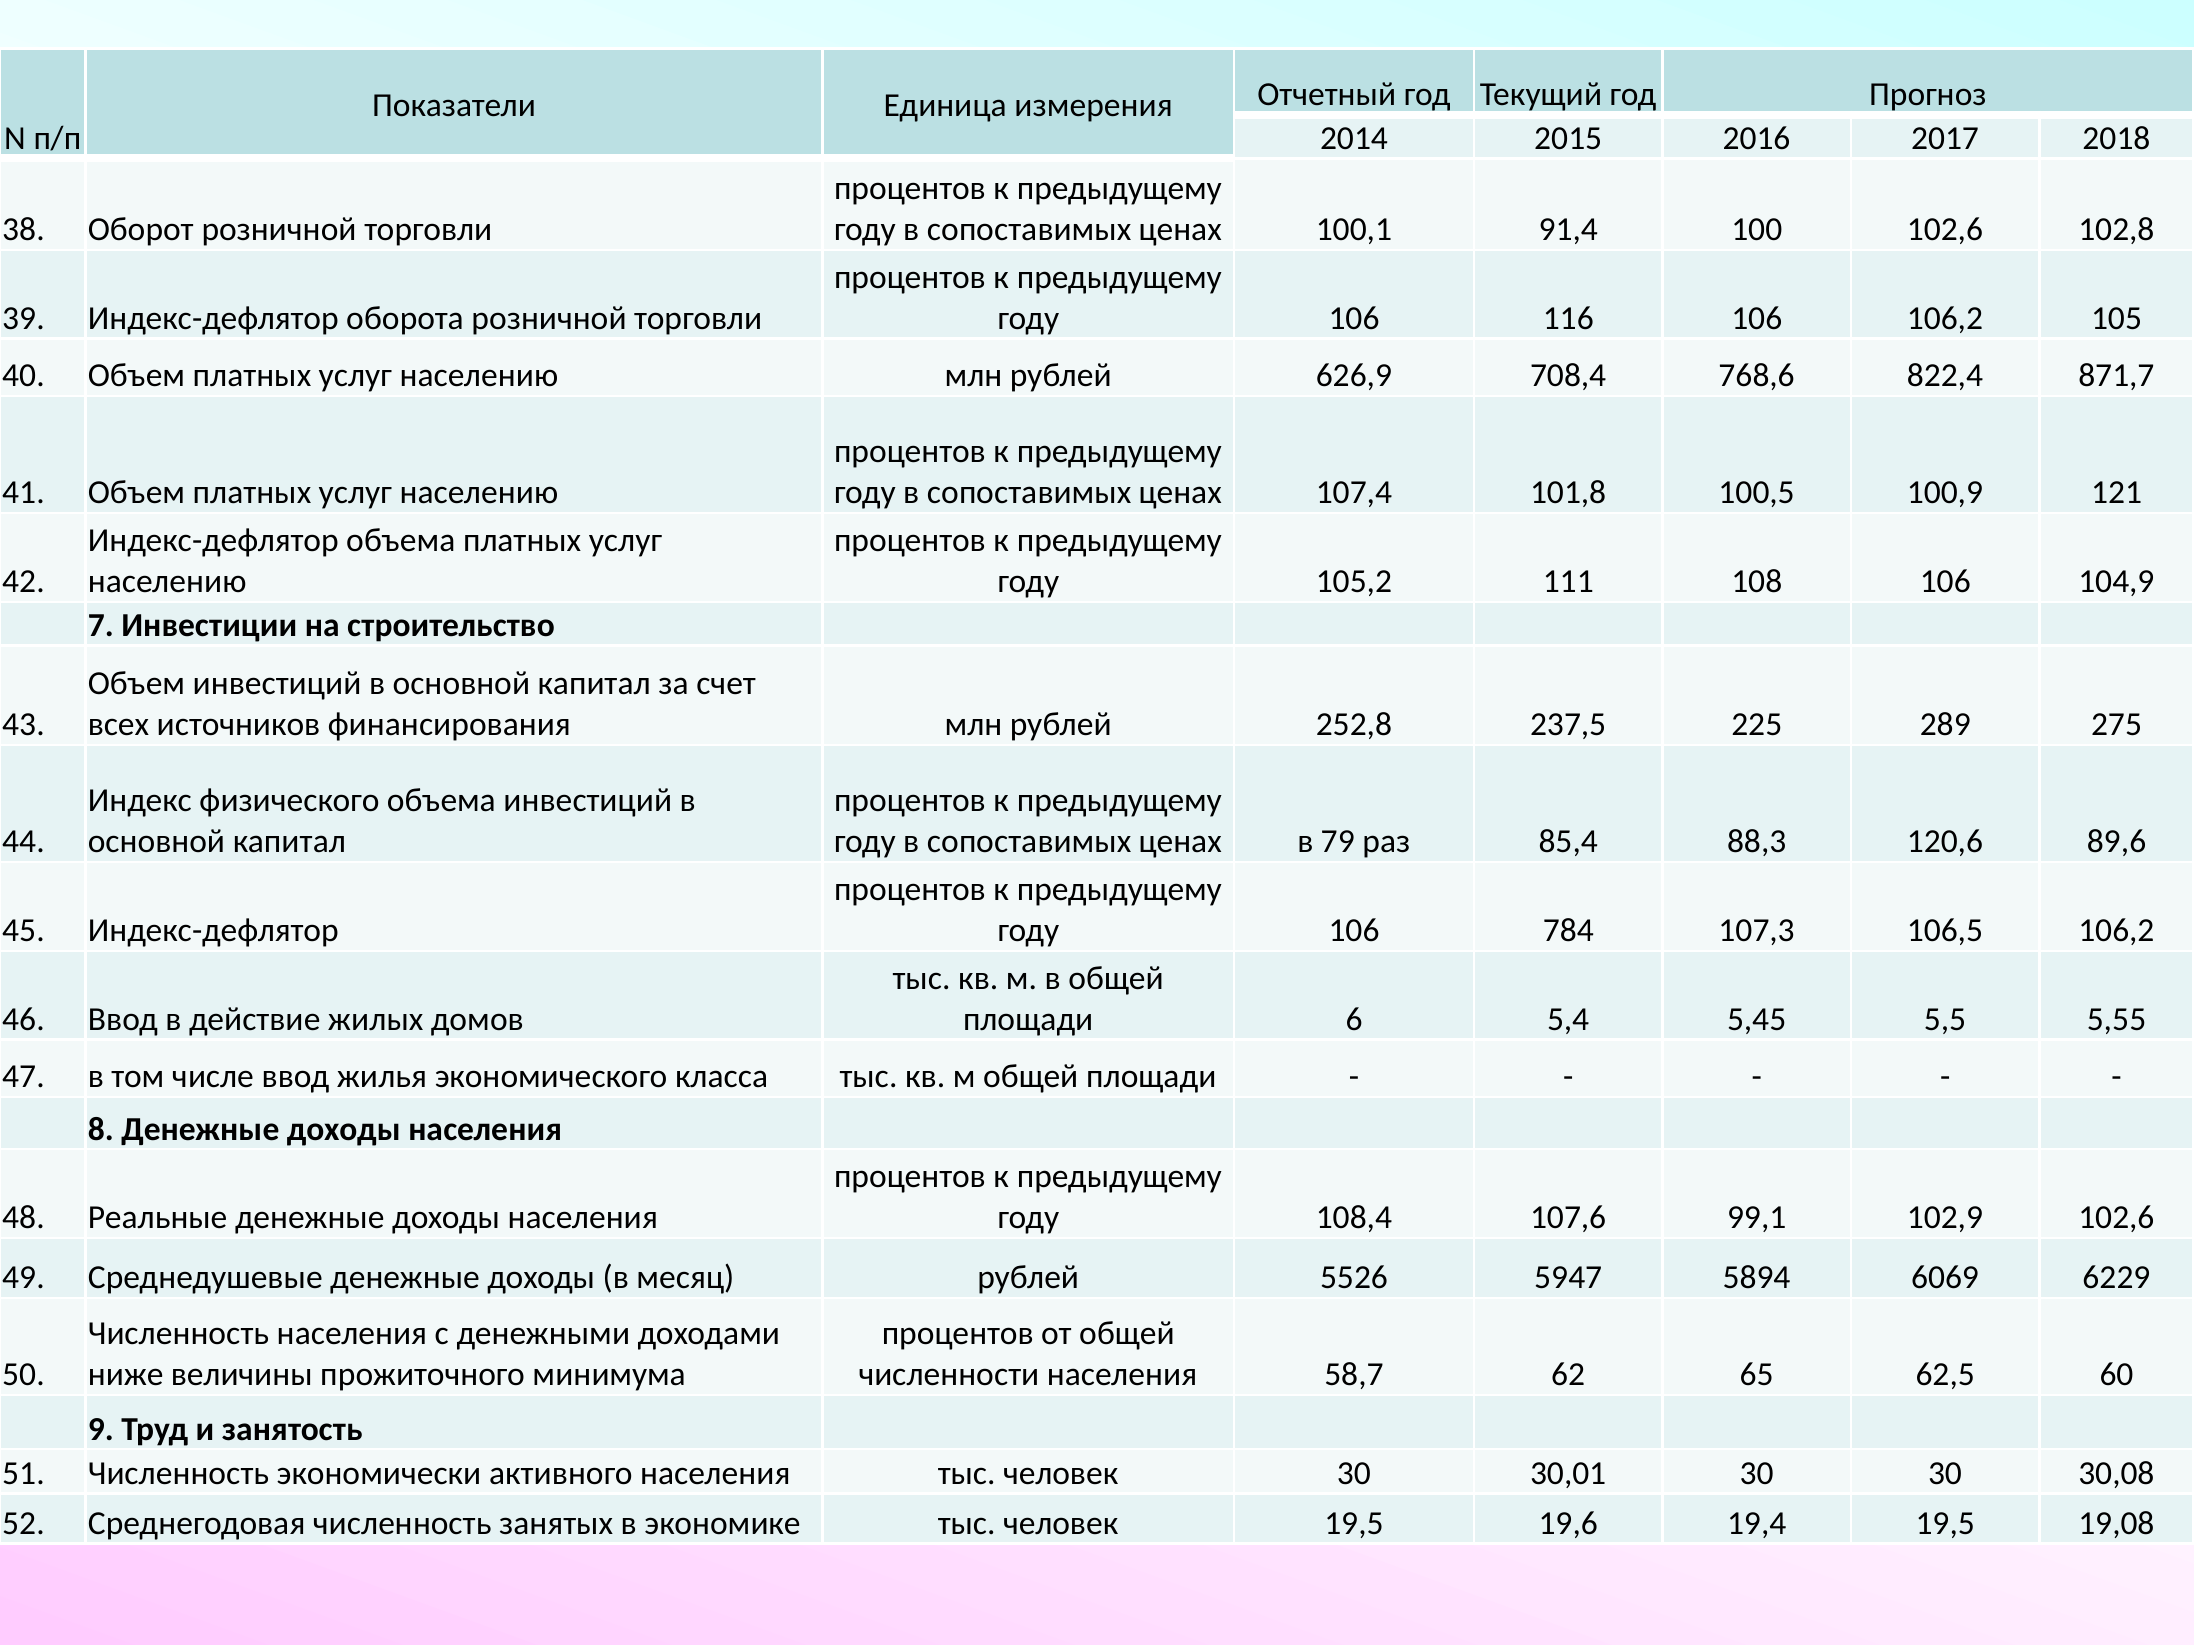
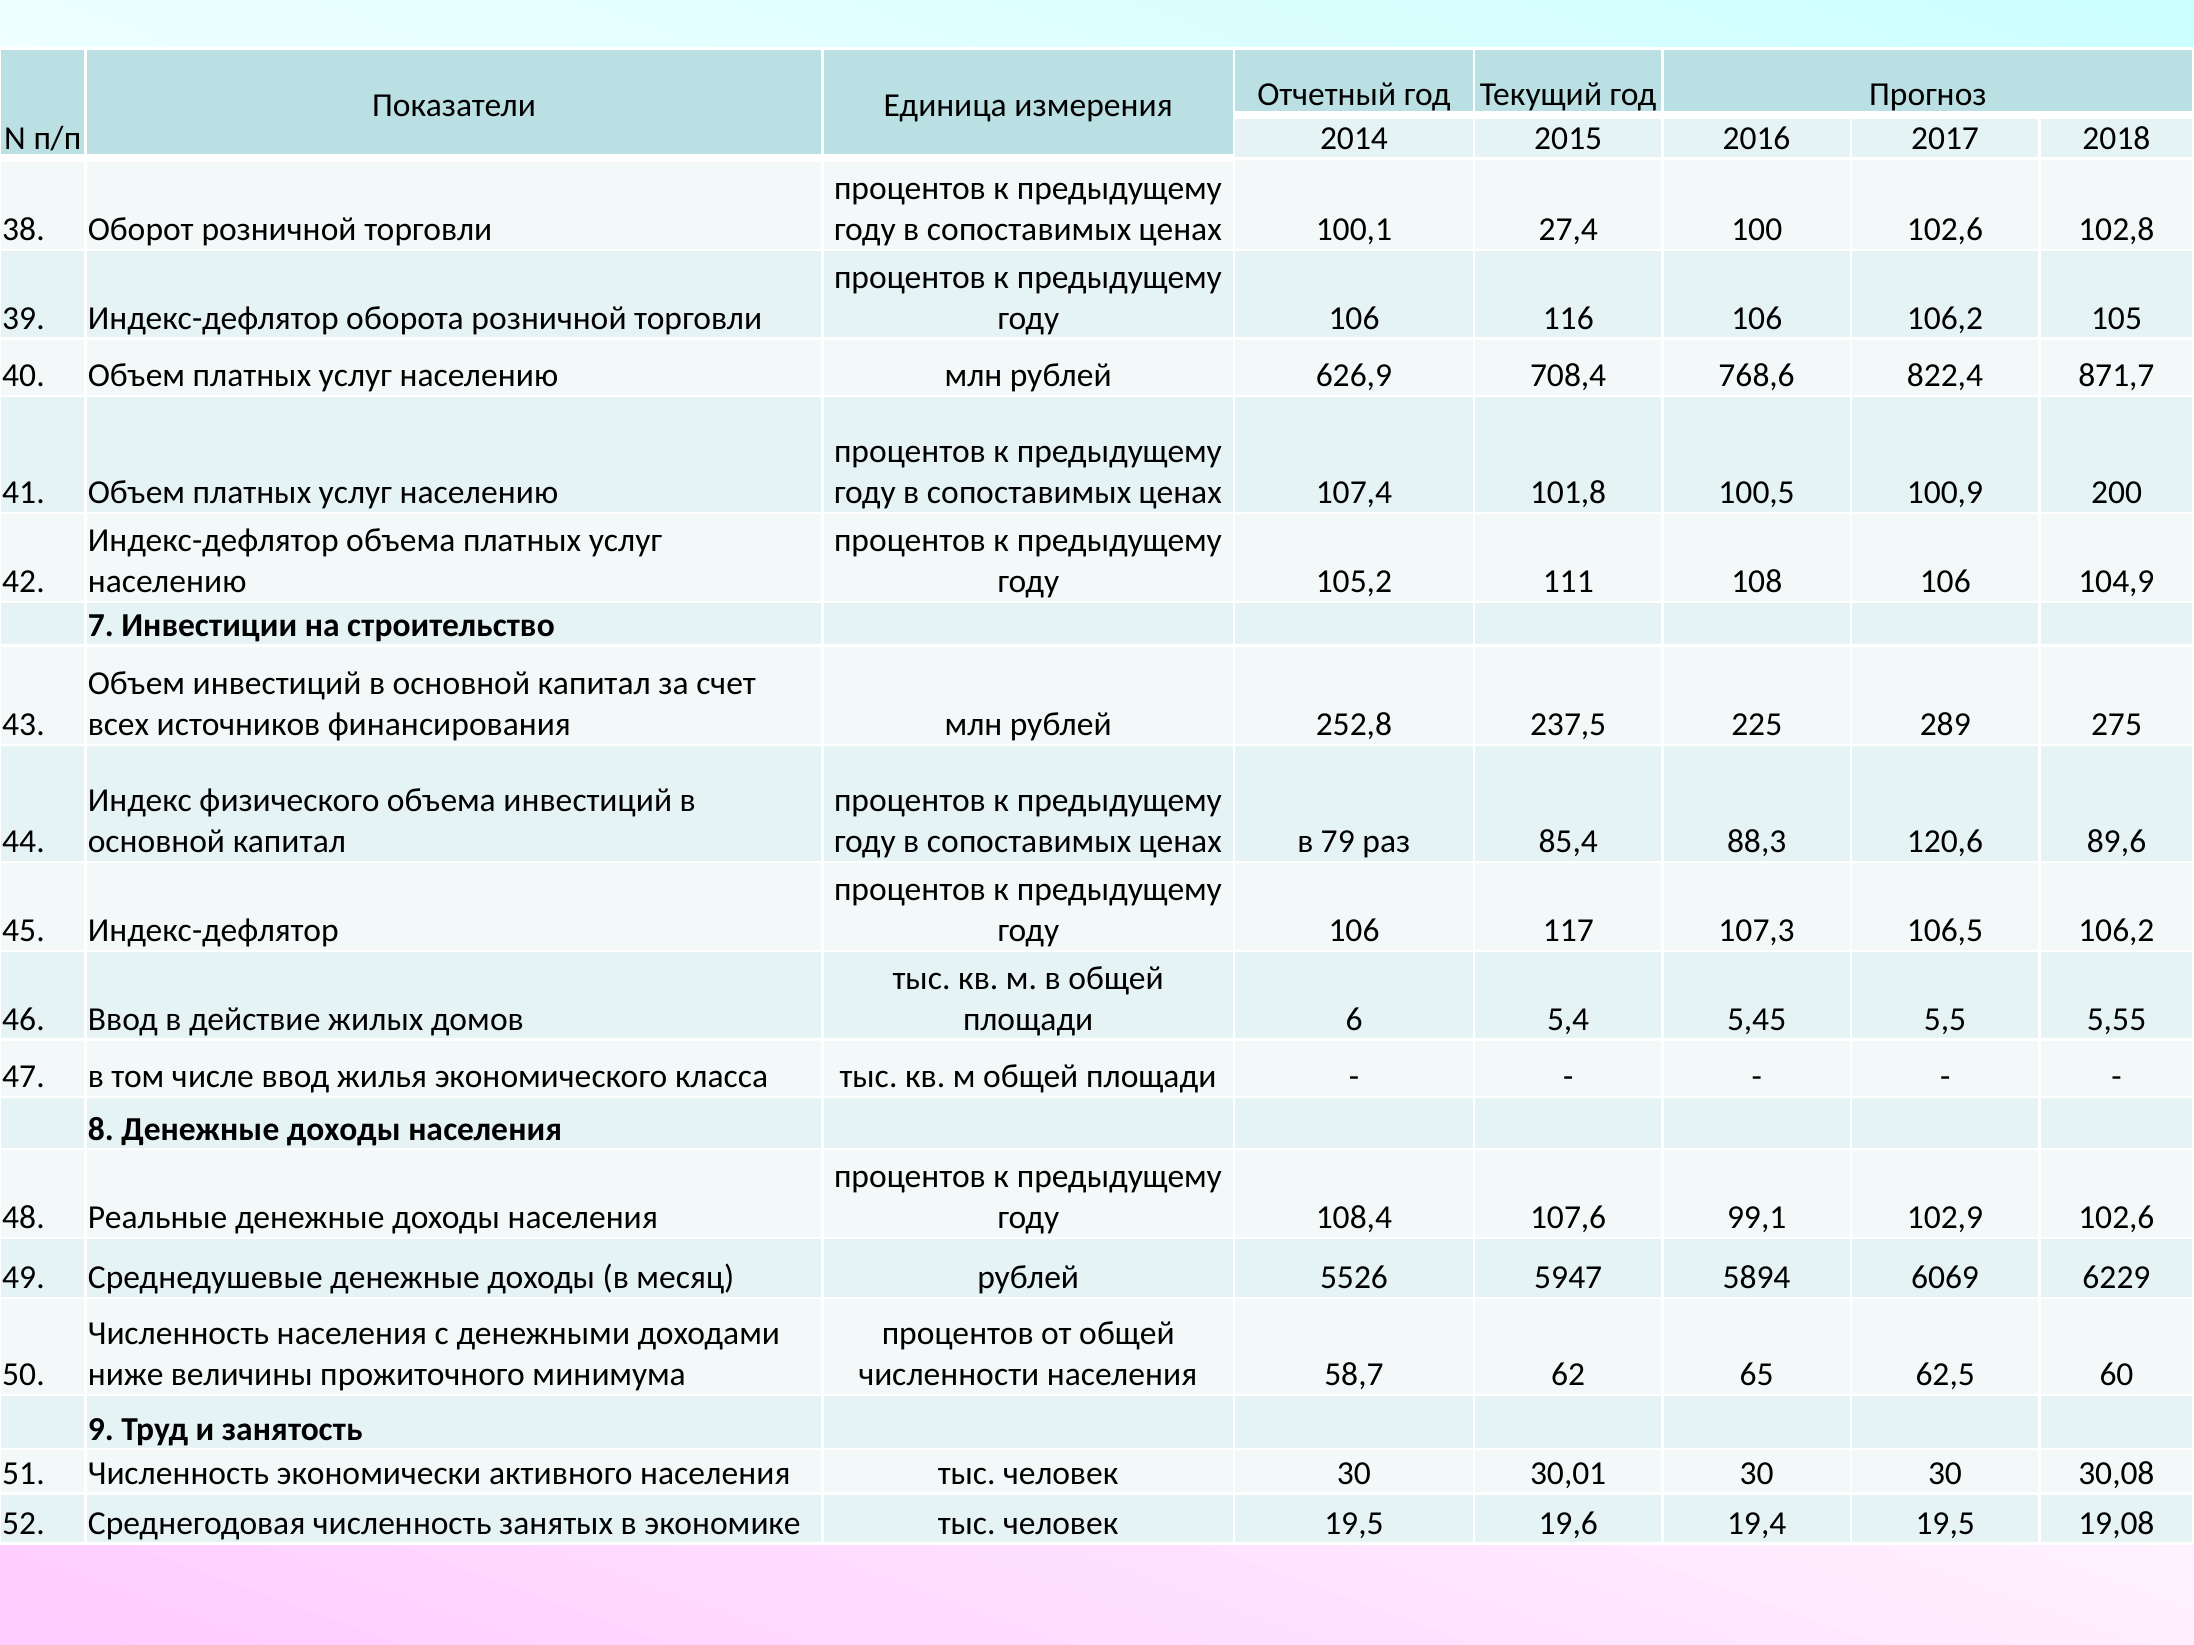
91,4: 91,4 -> 27,4
121: 121 -> 200
784: 784 -> 117
